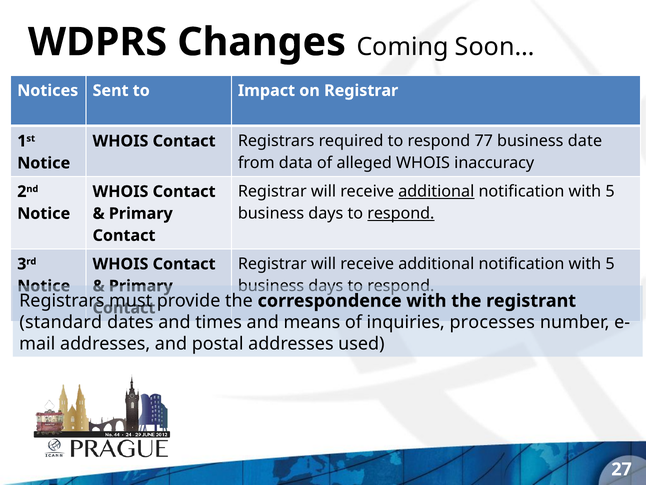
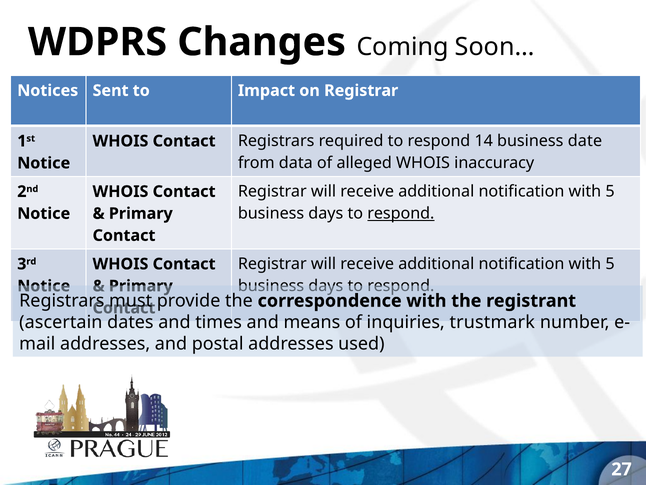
77: 77 -> 14
additional at (436, 191) underline: present -> none
standard: standard -> ascertain
processes: processes -> trustmark
